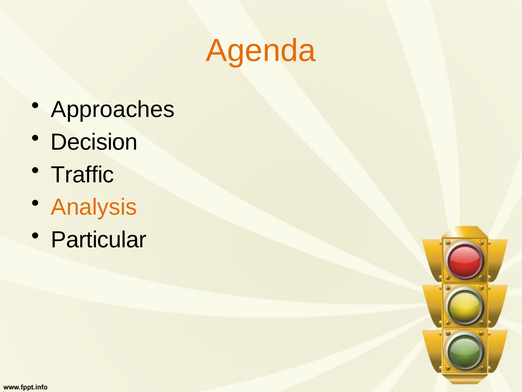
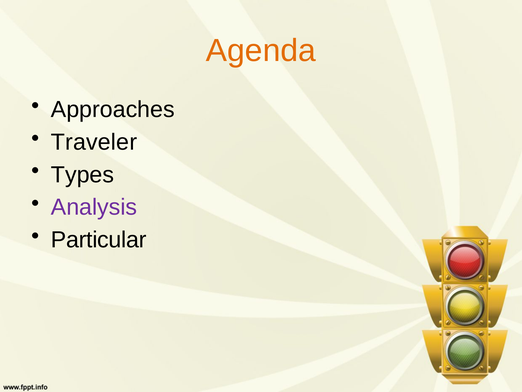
Decision: Decision -> Traveler
Traffic: Traffic -> Types
Analysis colour: orange -> purple
